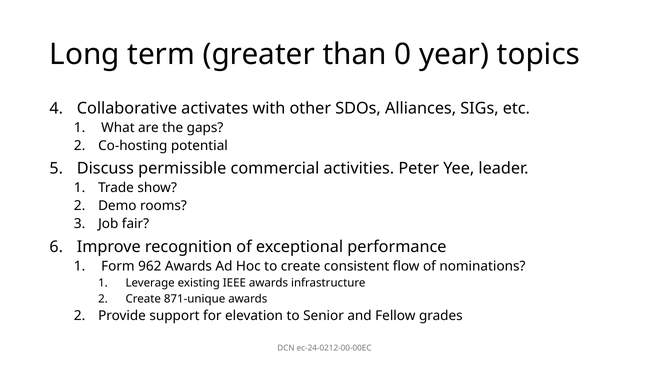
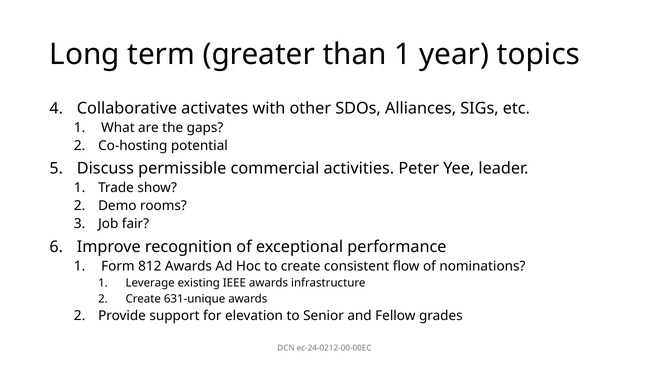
than 0: 0 -> 1
962: 962 -> 812
871-unique: 871-unique -> 631-unique
